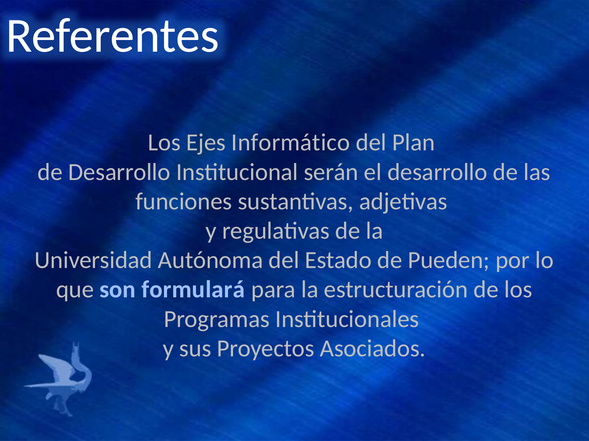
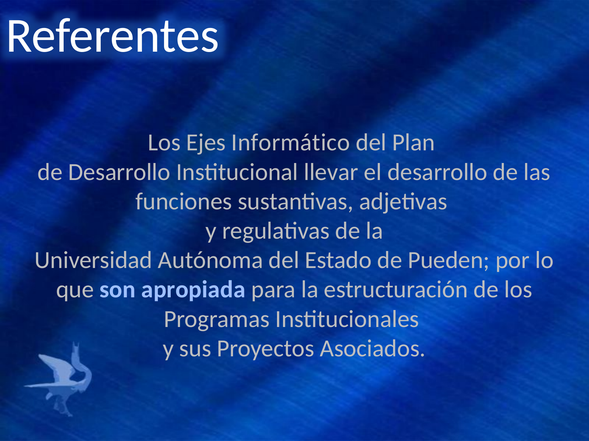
serán: serán -> llevar
formulará: formulará -> apropiada
